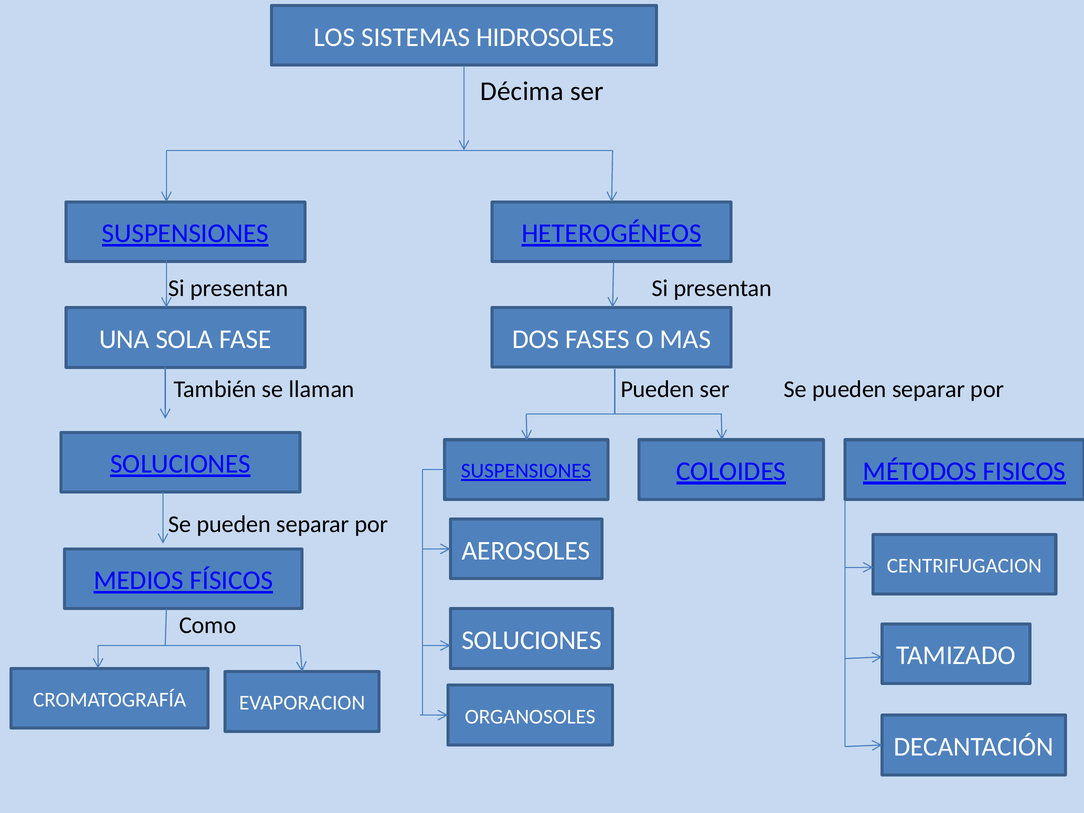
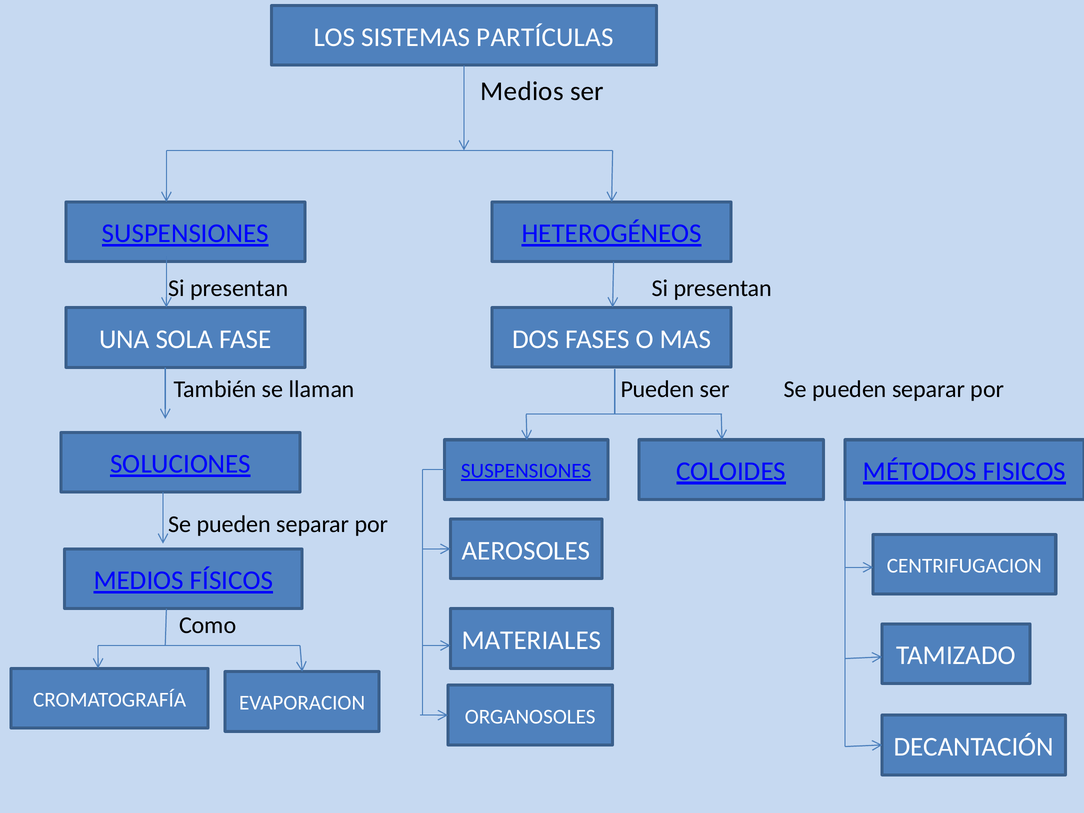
HIDROSOLES: HIDROSOLES -> PARTÍCULAS
Décima at (522, 91): Décima -> Medios
SOLUCIONES at (532, 640): SOLUCIONES -> MATERIALES
